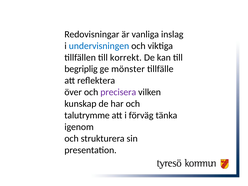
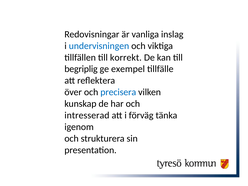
mönster: mönster -> exempel
precisera colour: purple -> blue
talutrymme: talutrymme -> intresserad
